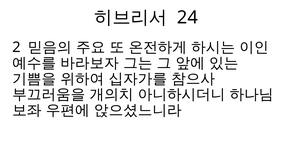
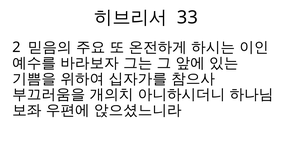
24: 24 -> 33
